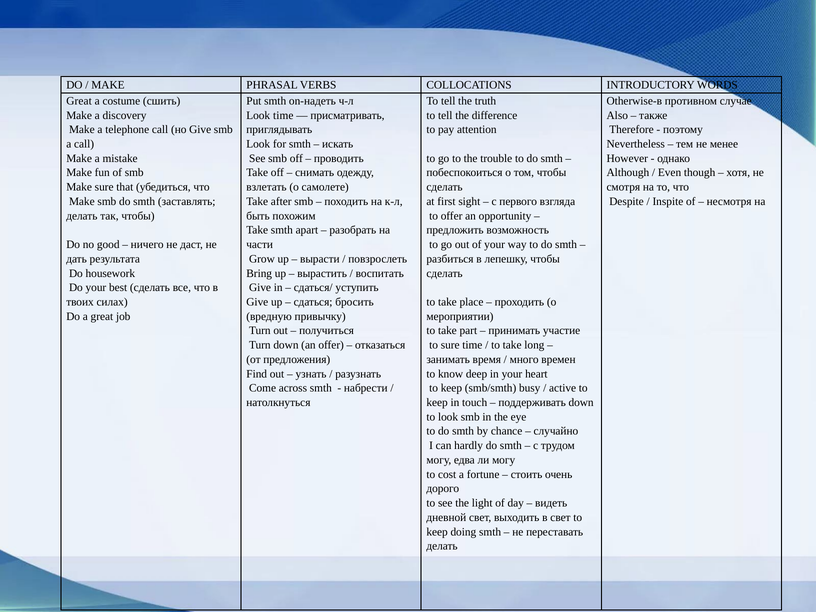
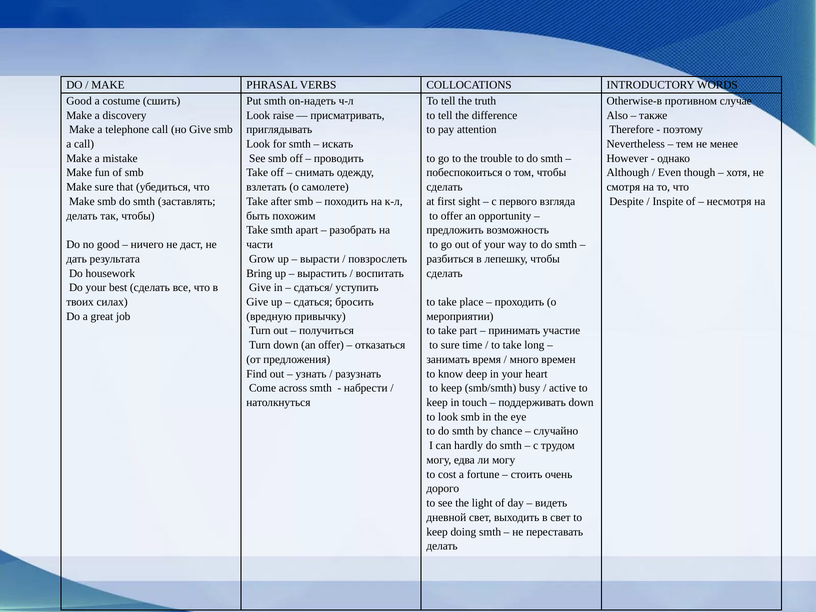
Great at (79, 101): Great -> Good
Look time: time -> raise
